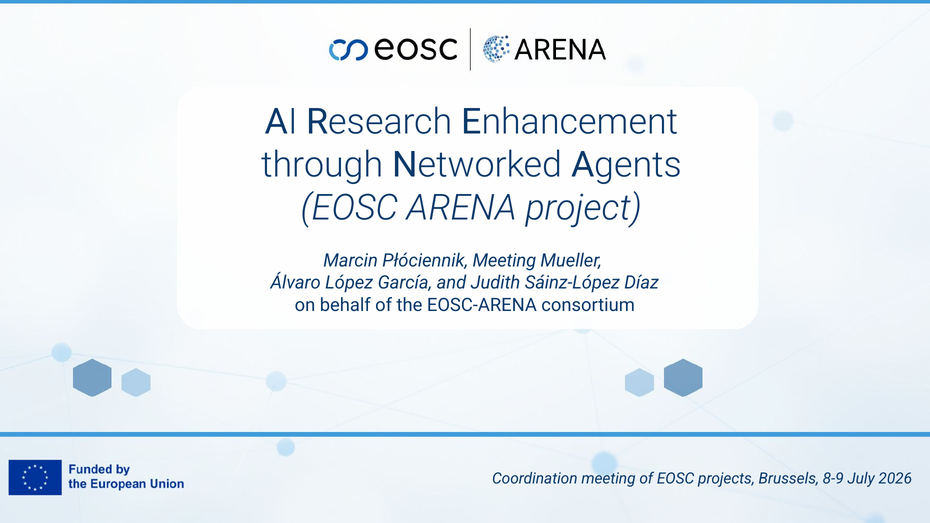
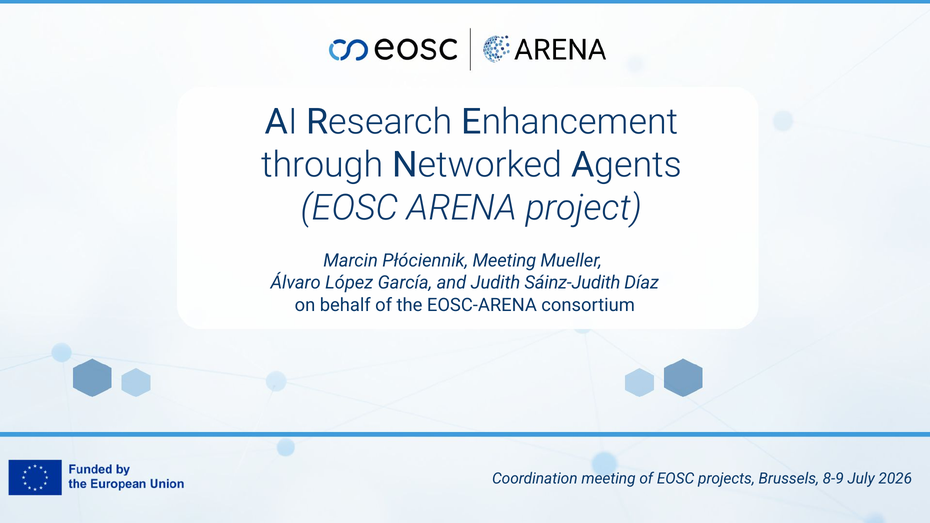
Sáinz-López: Sáinz-López -> Sáinz-Judith
